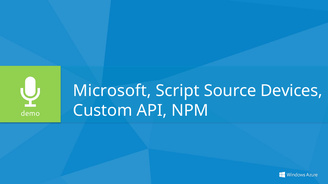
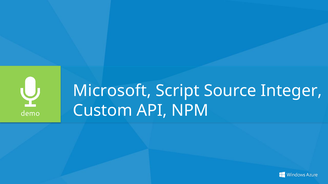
Devices: Devices -> Integer
